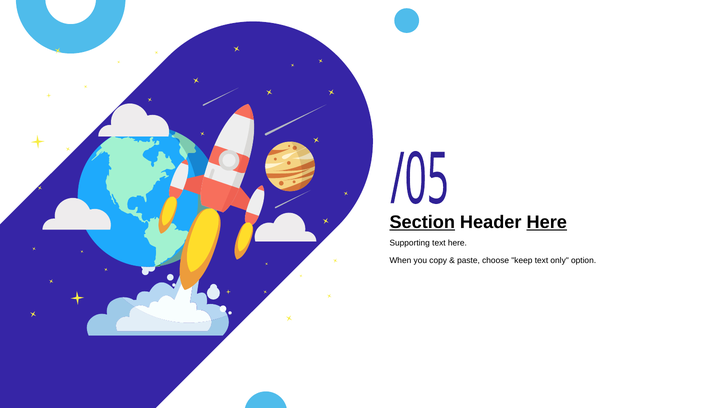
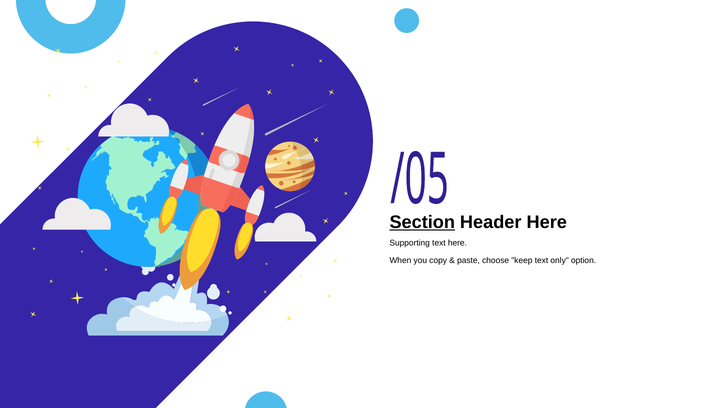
Here at (547, 222) underline: present -> none
